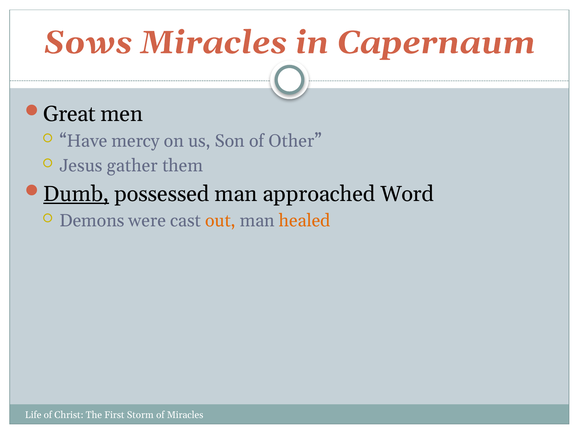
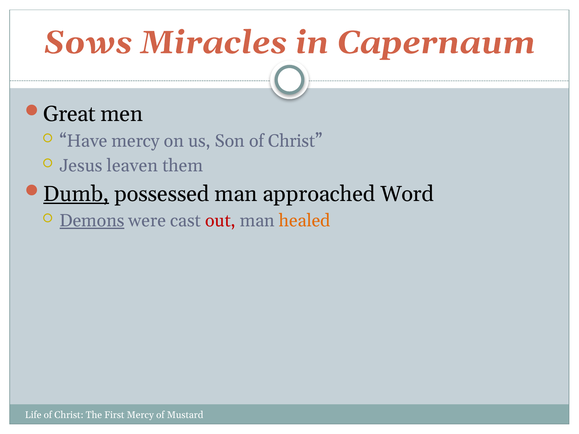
Son of Other: Other -> Christ
gather: gather -> leaven
Demons underline: none -> present
out colour: orange -> red
First Storm: Storm -> Mercy
of Miracles: Miracles -> Mustard
